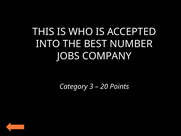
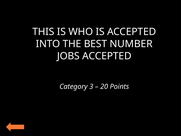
JOBS COMPANY: COMPANY -> ACCEPTED
